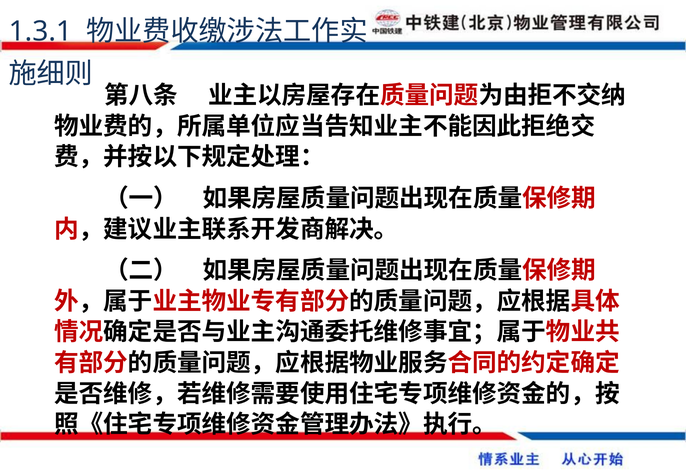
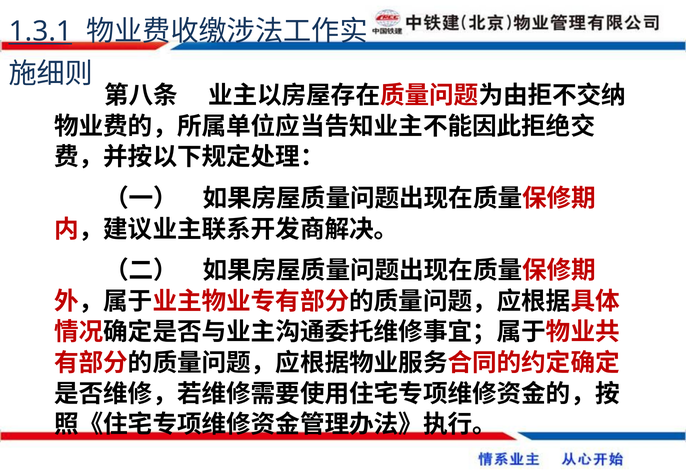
1.3.1 underline: none -> present
